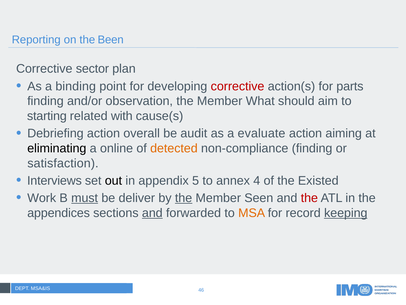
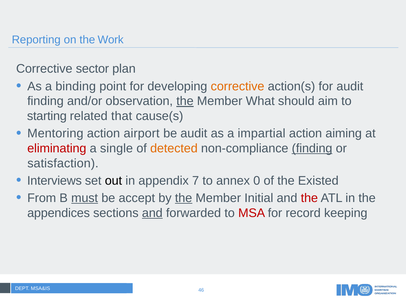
Been: Been -> Work
corrective at (238, 86) colour: red -> orange
for parts: parts -> audit
the at (185, 101) underline: none -> present
with: with -> that
Debriefing: Debriefing -> Mentoring
overall: overall -> airport
evaluate: evaluate -> impartial
eliminating colour: black -> red
online: online -> single
finding at (312, 148) underline: none -> present
5: 5 -> 7
4: 4 -> 0
Work: Work -> From
deliver: deliver -> accept
Seen: Seen -> Initial
MSA colour: orange -> red
keeping underline: present -> none
